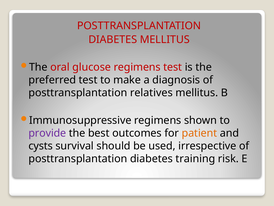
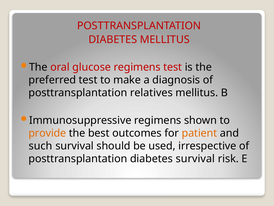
provide colour: purple -> orange
cysts: cysts -> such
diabetes training: training -> survival
